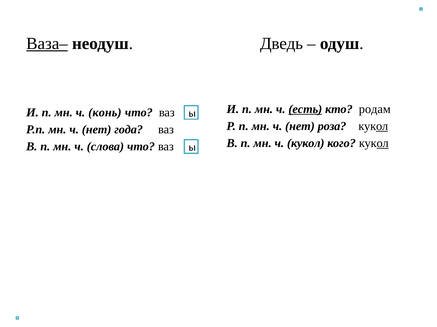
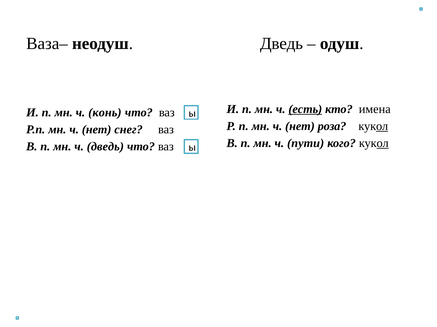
Ваза– underline: present -> none
родам: родам -> имена
года: года -> снег
ч кукол: кукол -> пути
ч слова: слова -> дведь
